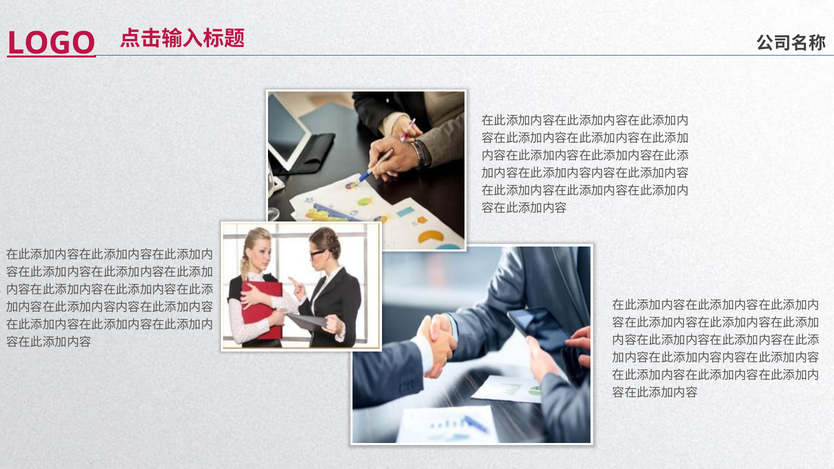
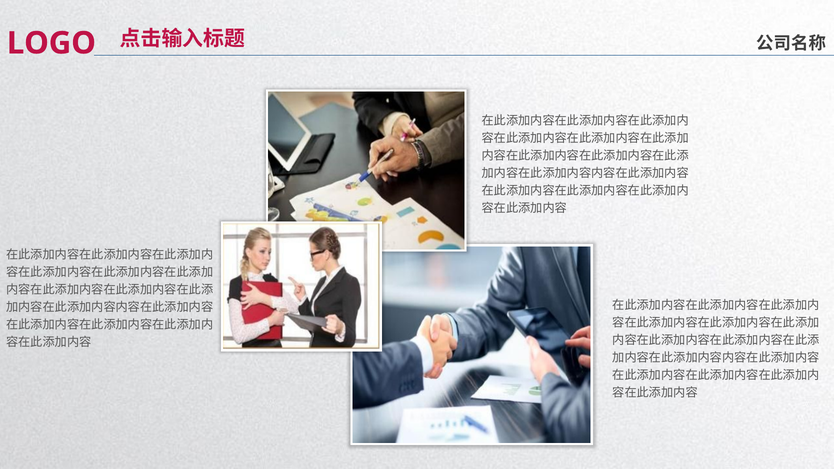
LOGO underline: present -> none
